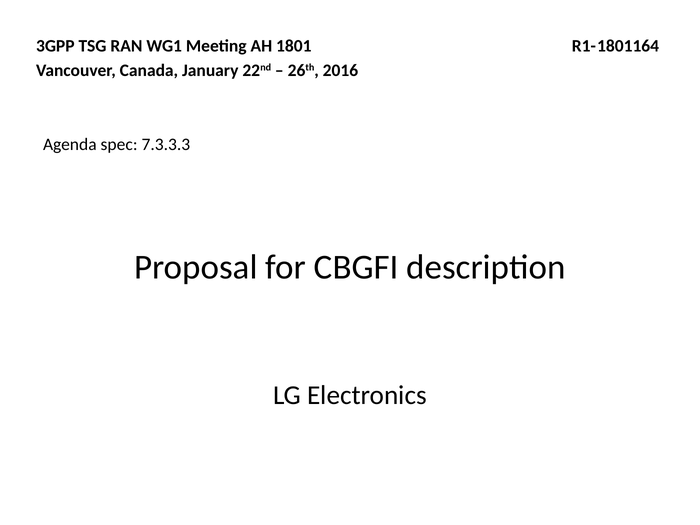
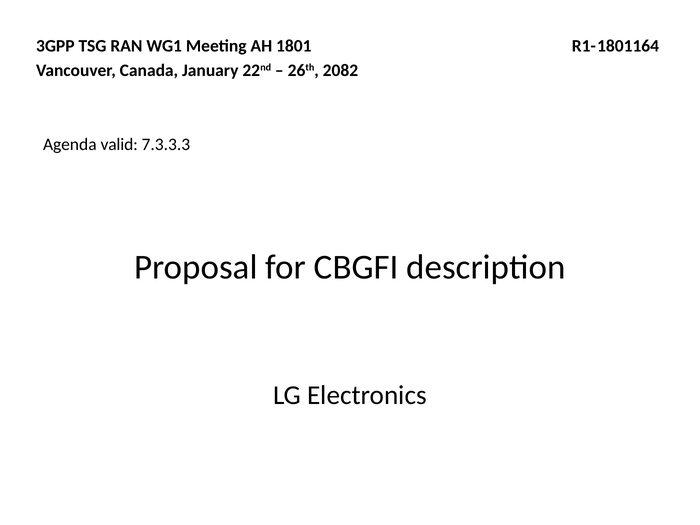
2016: 2016 -> 2082
spec: spec -> valid
